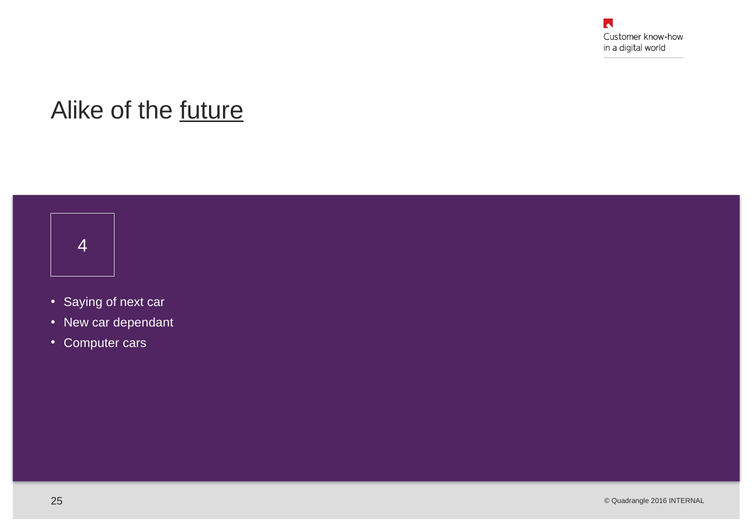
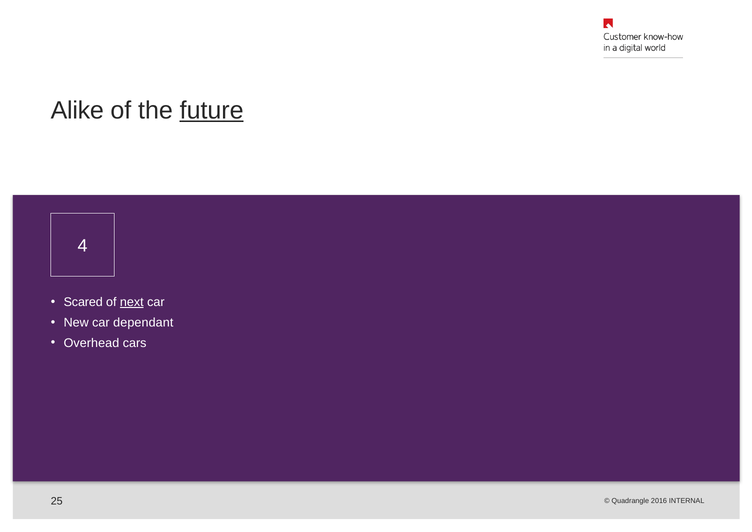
Saying: Saying -> Scared
next underline: none -> present
Computer: Computer -> Overhead
